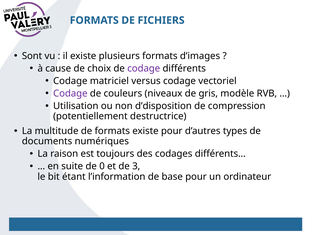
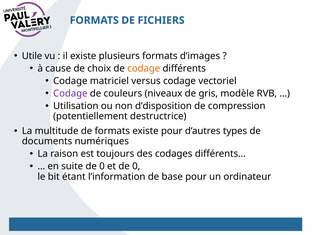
Sont: Sont -> Utile
codage at (144, 68) colour: purple -> orange
et de 3: 3 -> 0
